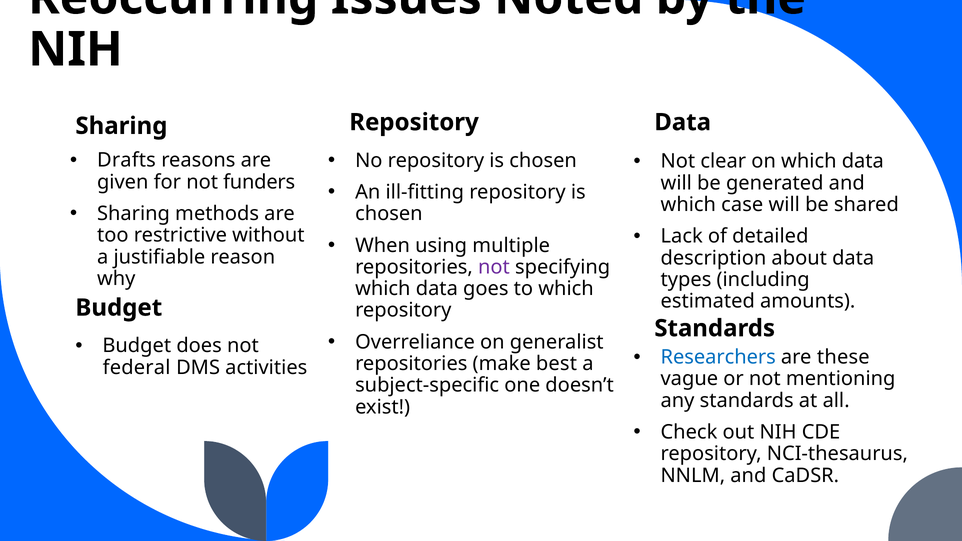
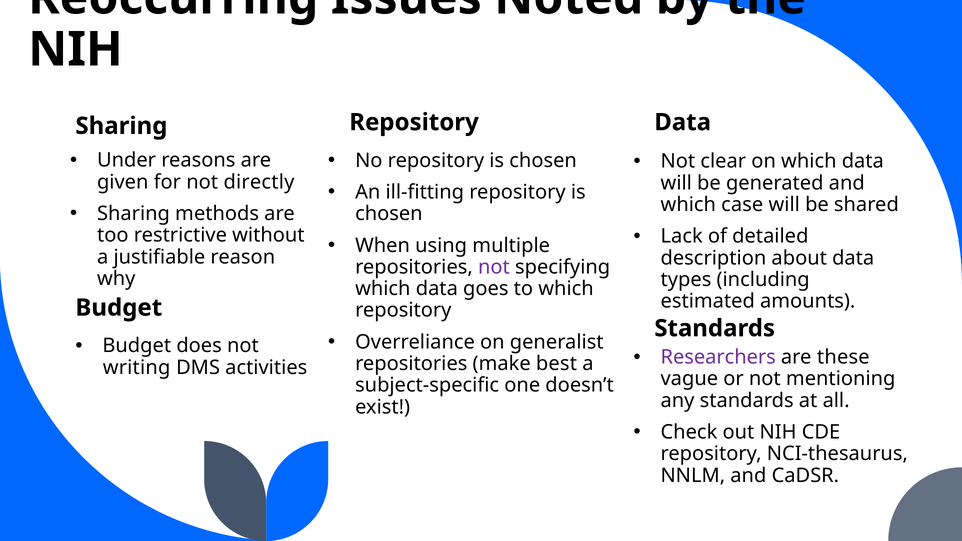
Drafts: Drafts -> Under
funders: funders -> directly
Researchers colour: blue -> purple
federal: federal -> writing
